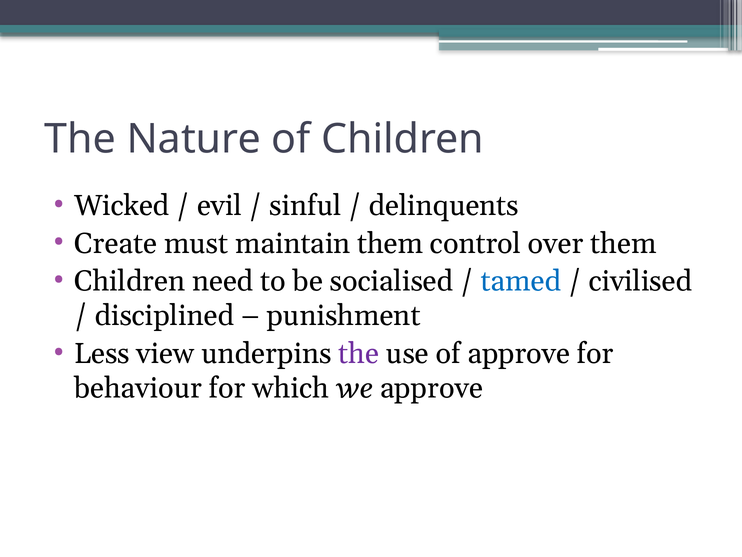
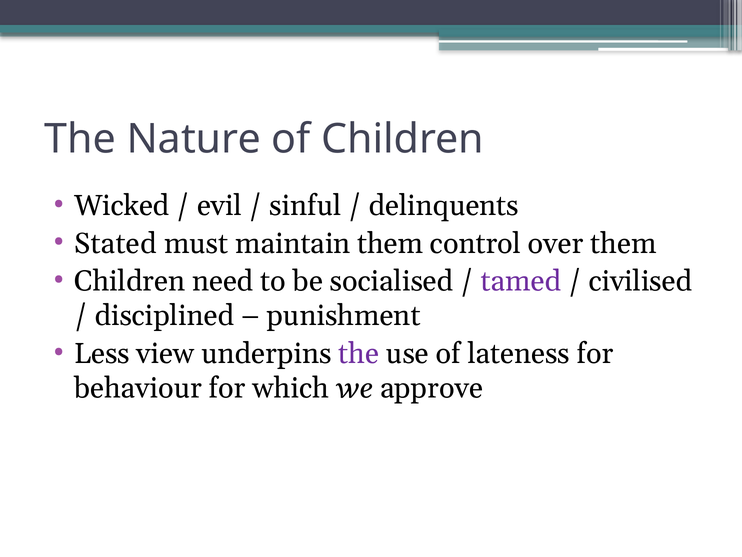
Create: Create -> Stated
tamed colour: blue -> purple
of approve: approve -> lateness
